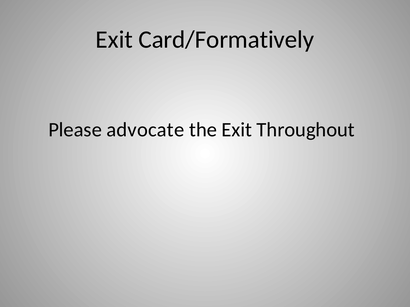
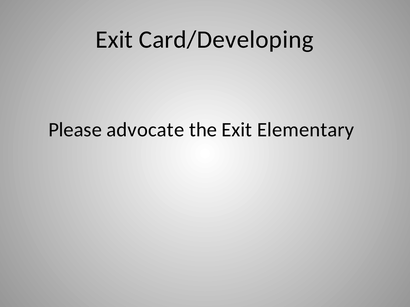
Card/Formatively: Card/Formatively -> Card/Developing
Throughout: Throughout -> Elementary
